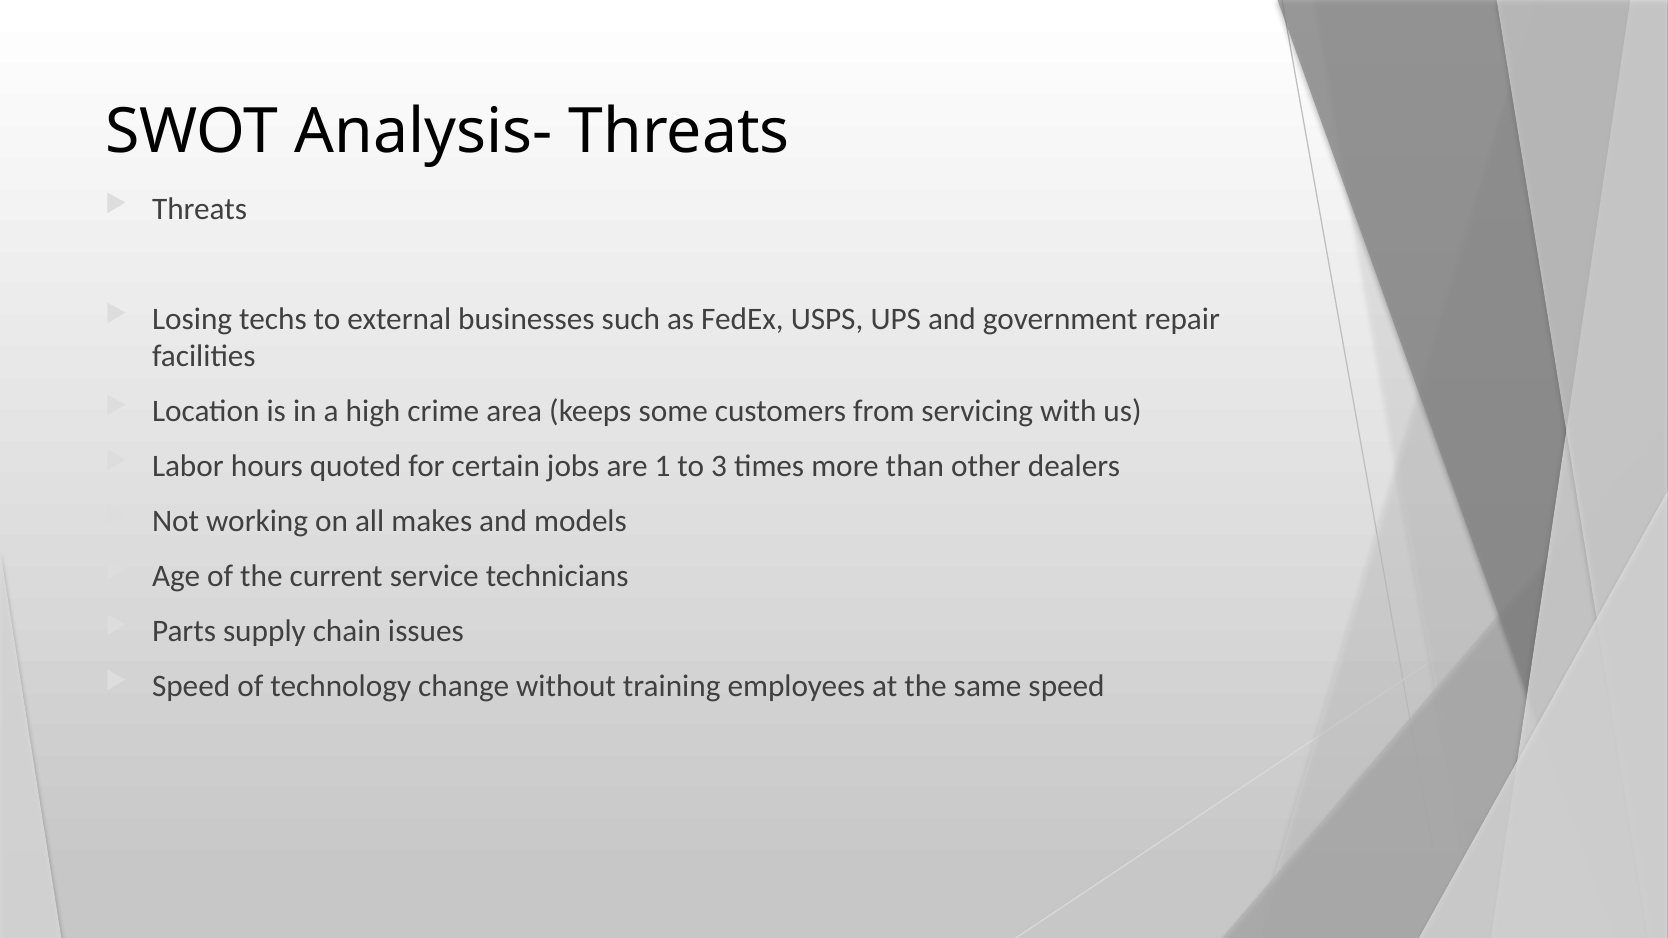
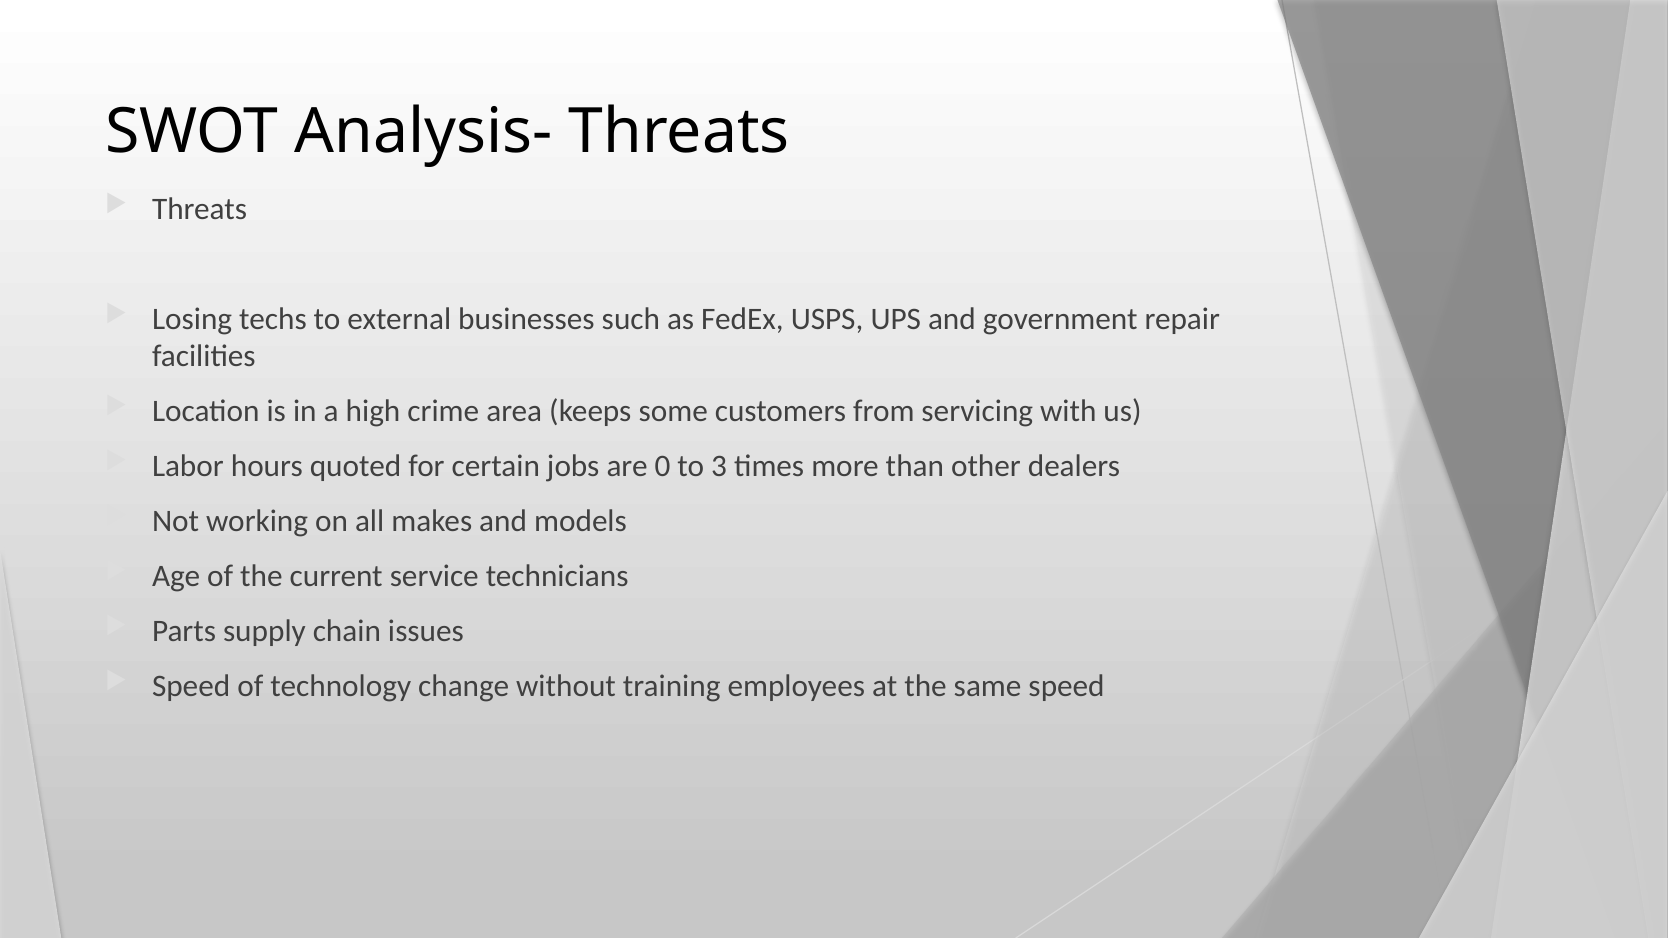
1: 1 -> 0
